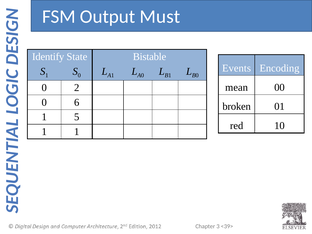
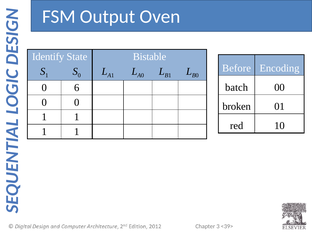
Must: Must -> Oven
Events: Events -> Before
mean: mean -> batch
2: 2 -> 6
0 6: 6 -> 0
5 at (77, 117): 5 -> 1
